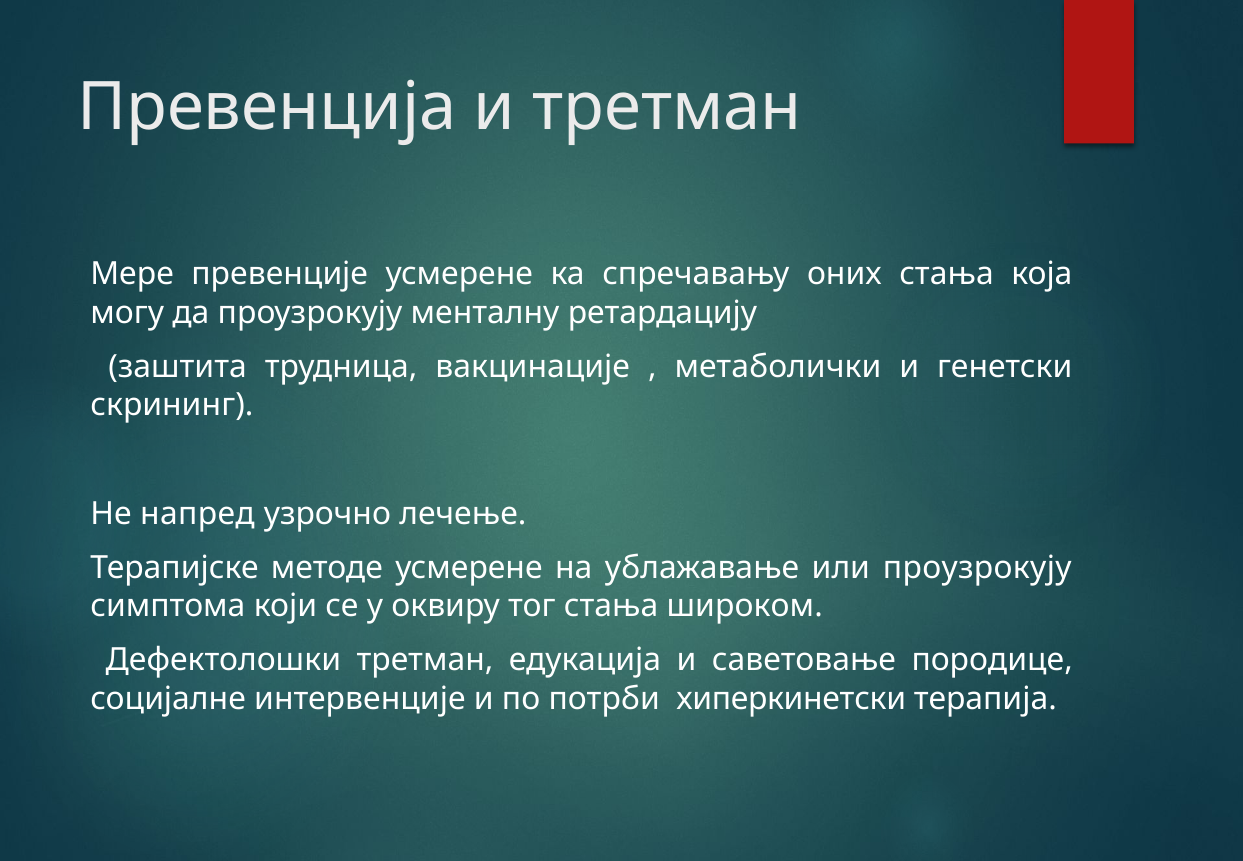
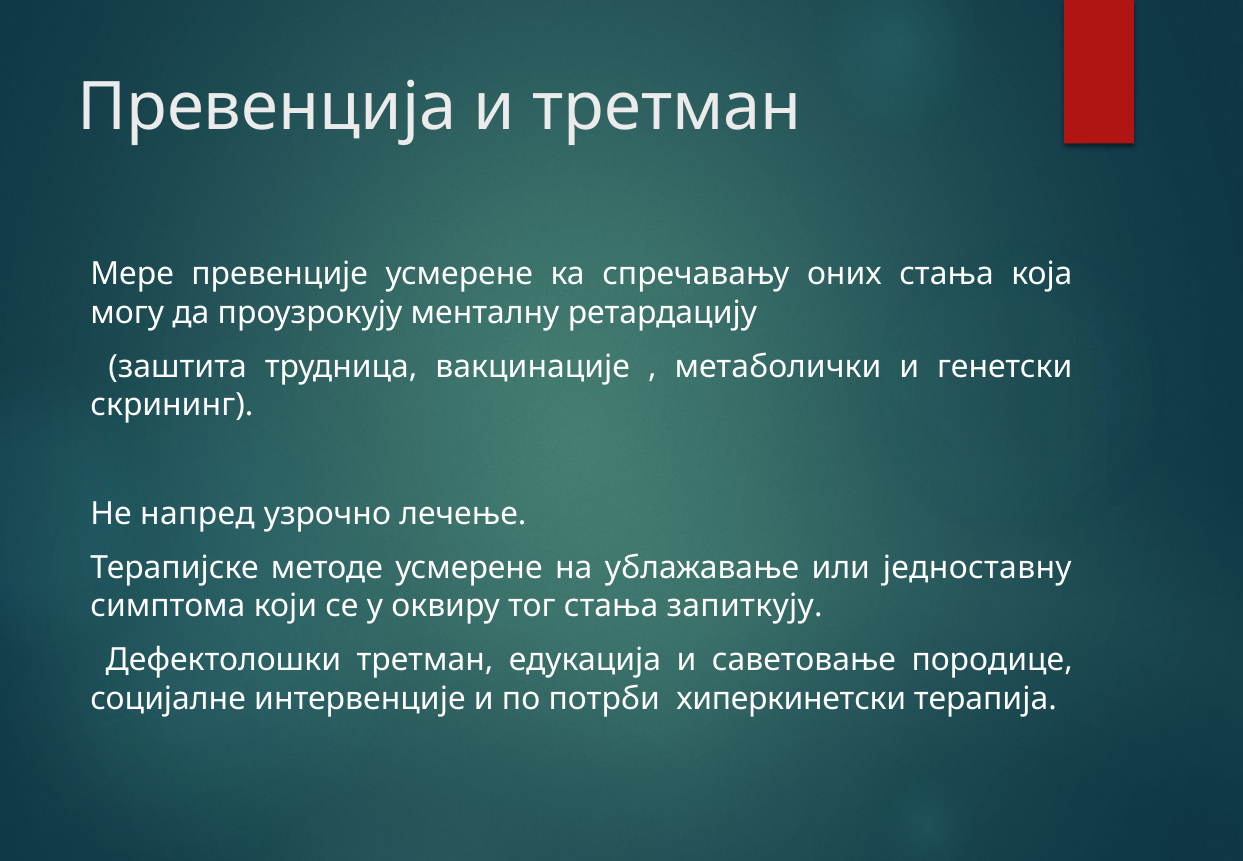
или проузрокују: проузрокују -> једноставну
широком: широком -> запиткују
